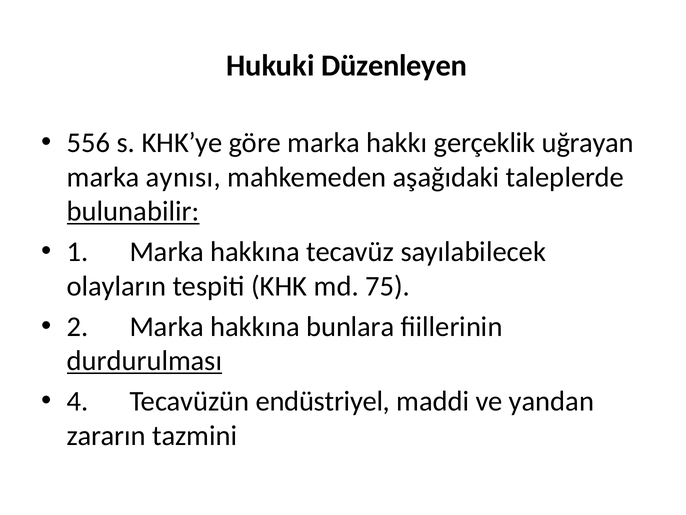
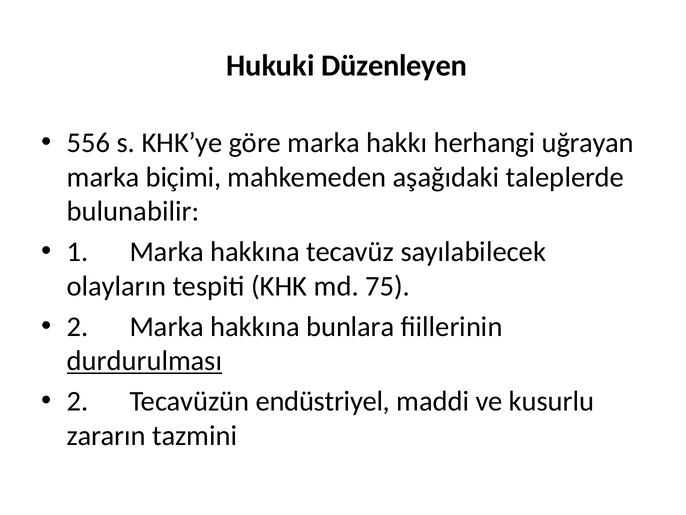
gerçeklik: gerçeklik -> herhangi
aynısı: aynısı -> biçimi
bulunabilir underline: present -> none
4 at (78, 401): 4 -> 2
yandan: yandan -> kusurlu
